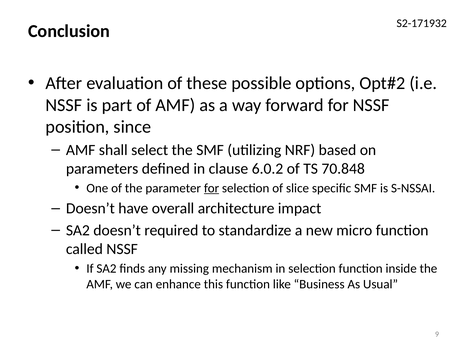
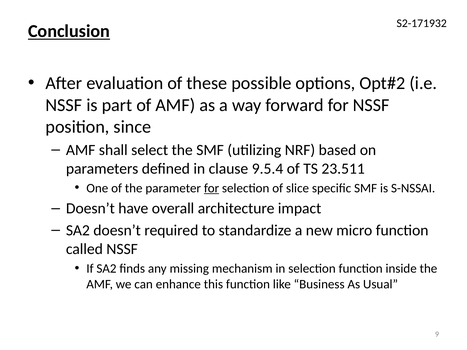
Conclusion underline: none -> present
6.0.2: 6.0.2 -> 9.5.4
70.848: 70.848 -> 23.511
